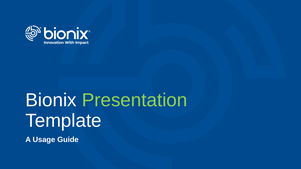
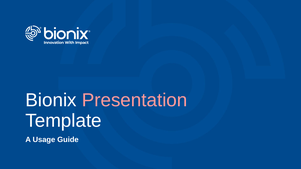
Presentation colour: light green -> pink
